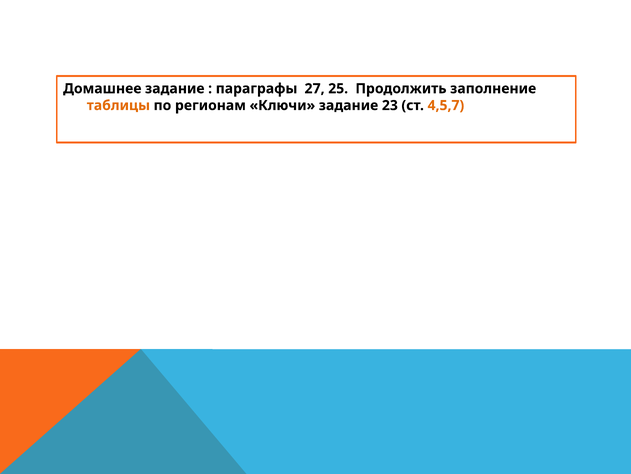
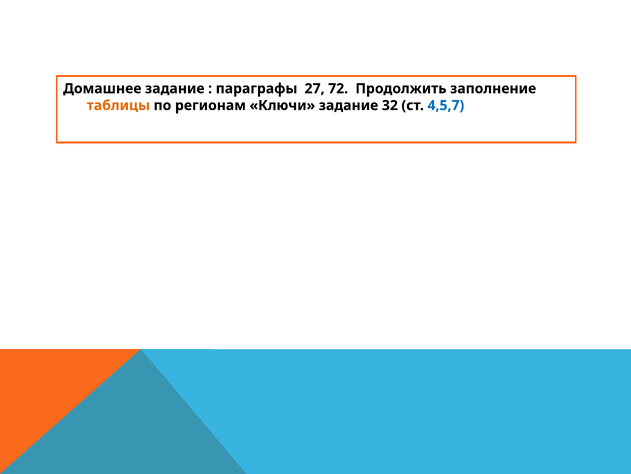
25: 25 -> 72
23: 23 -> 32
4,5,7 colour: orange -> blue
